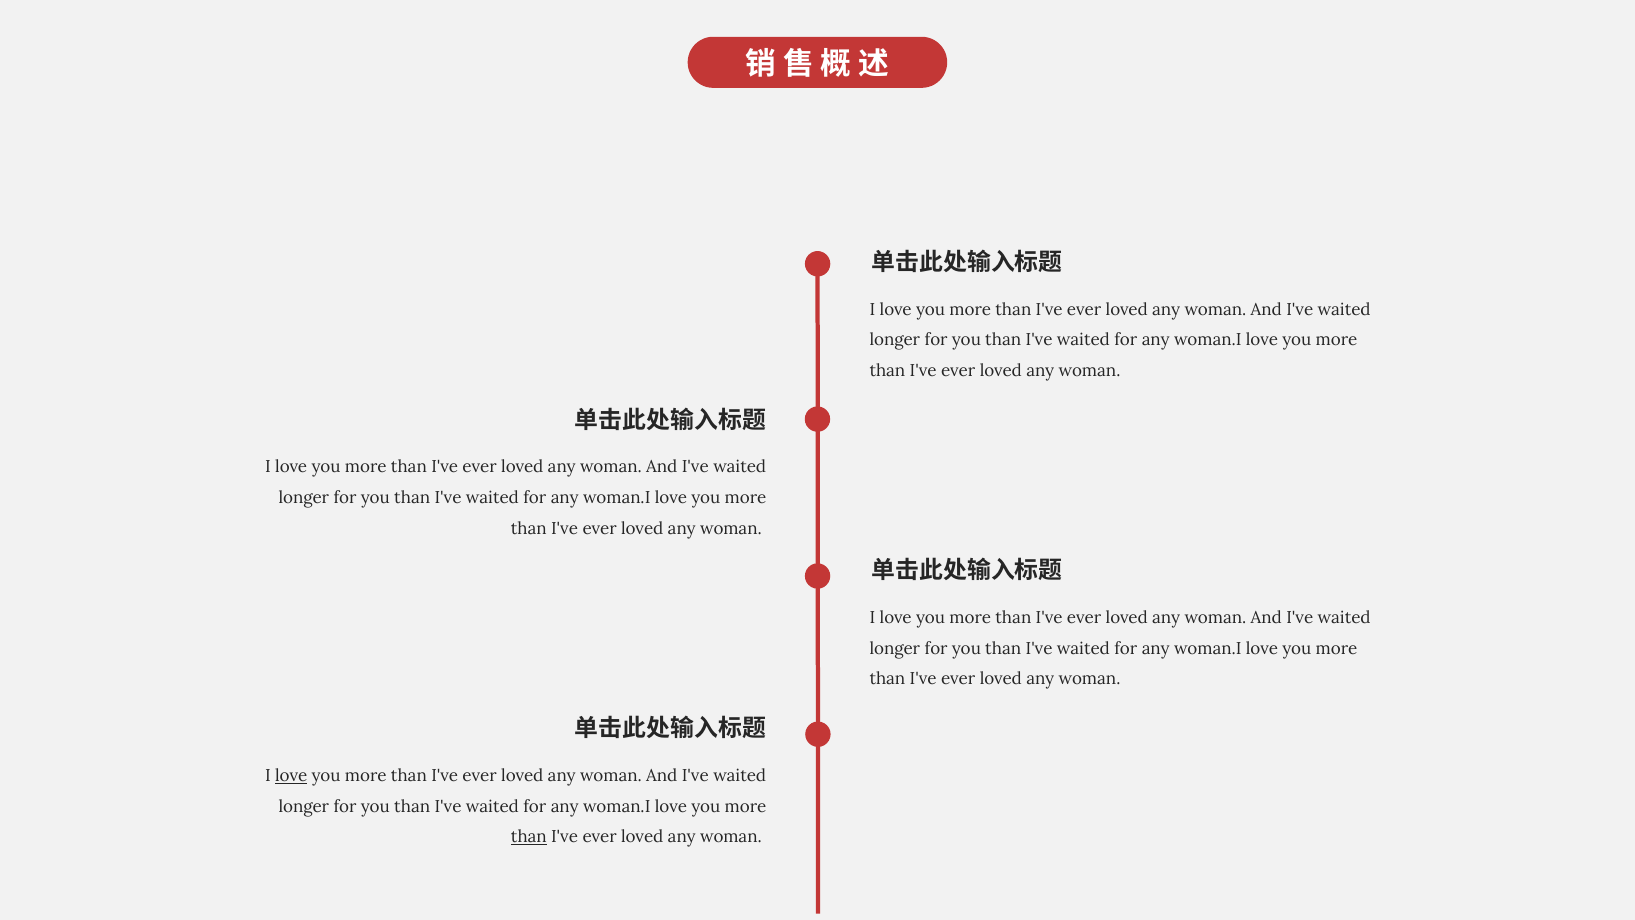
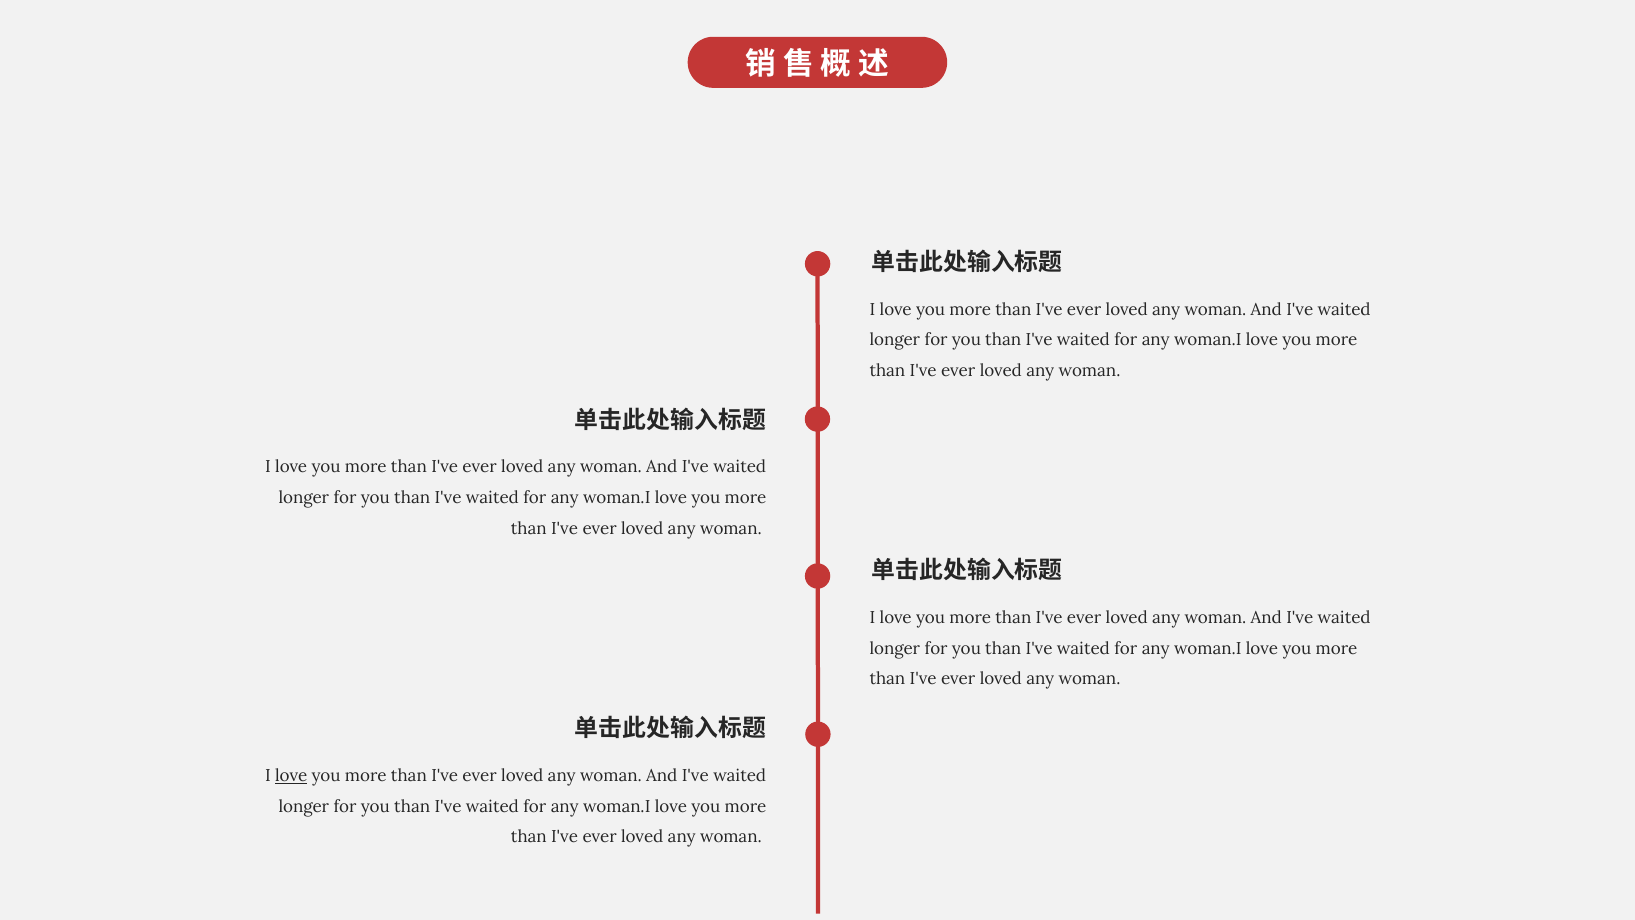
than at (529, 837) underline: present -> none
